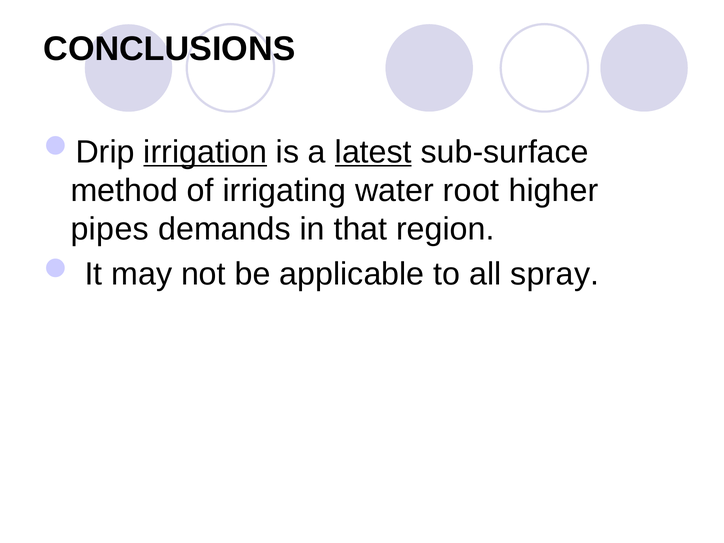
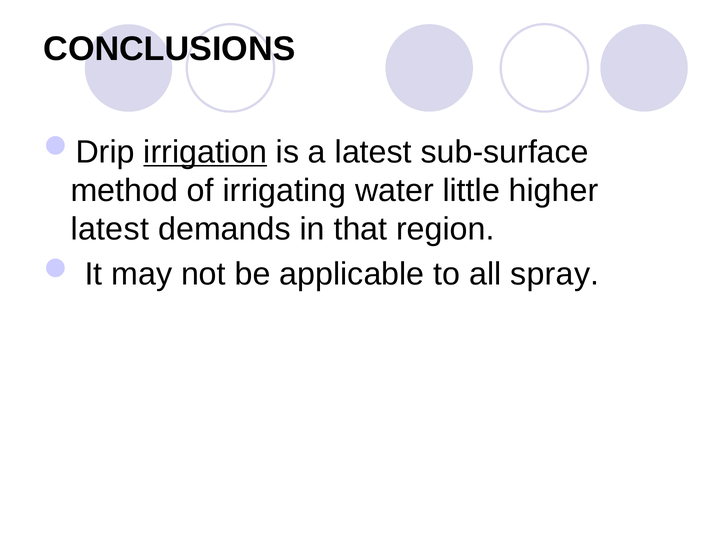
latest at (373, 152) underline: present -> none
root: root -> little
pipes at (110, 229): pipes -> latest
